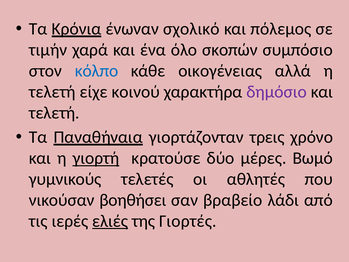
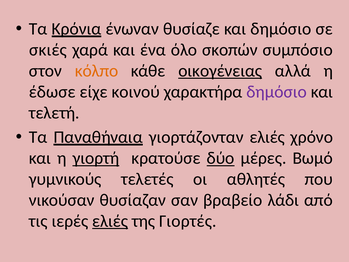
σχολικό: σχολικό -> θυσίαζε
και πόλεμος: πόλεμος -> δημόσιο
τιμήν: τιμήν -> σκιές
κόλπο colour: blue -> orange
οικογένειας underline: none -> present
τελετή at (52, 92): τελετή -> έδωσε
γιορτάζονταν τρεις: τρεις -> ελιές
δύο underline: none -> present
βοηθήσει: βοηθήσει -> θυσίαζαν
